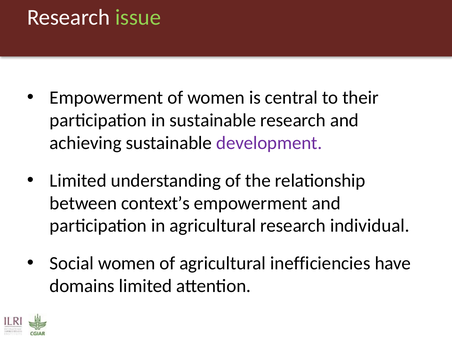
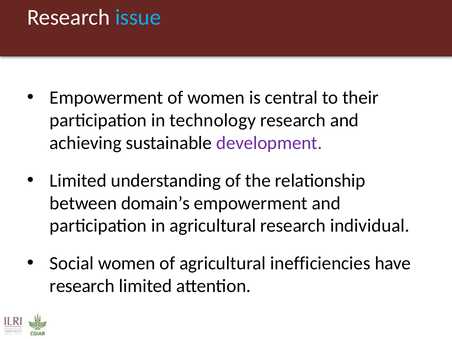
issue colour: light green -> light blue
in sustainable: sustainable -> technology
context’s: context’s -> domain’s
domains at (82, 286): domains -> research
